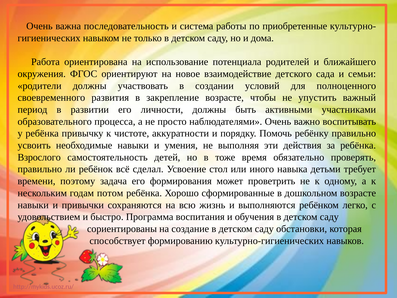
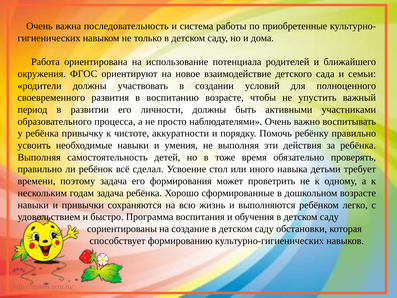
закрепление: закрепление -> воспитанию
Взрослого at (39, 157): Взрослого -> Выполняя
годам потом: потом -> задача
